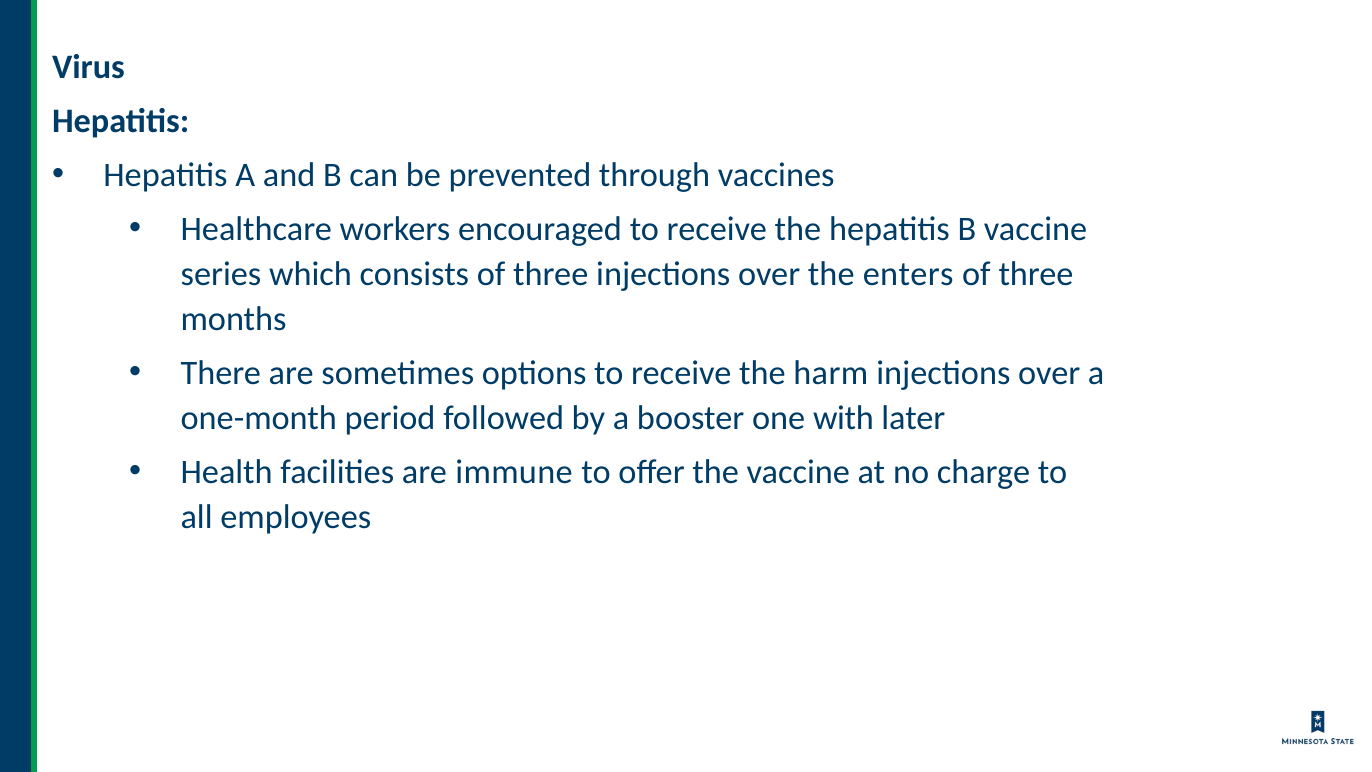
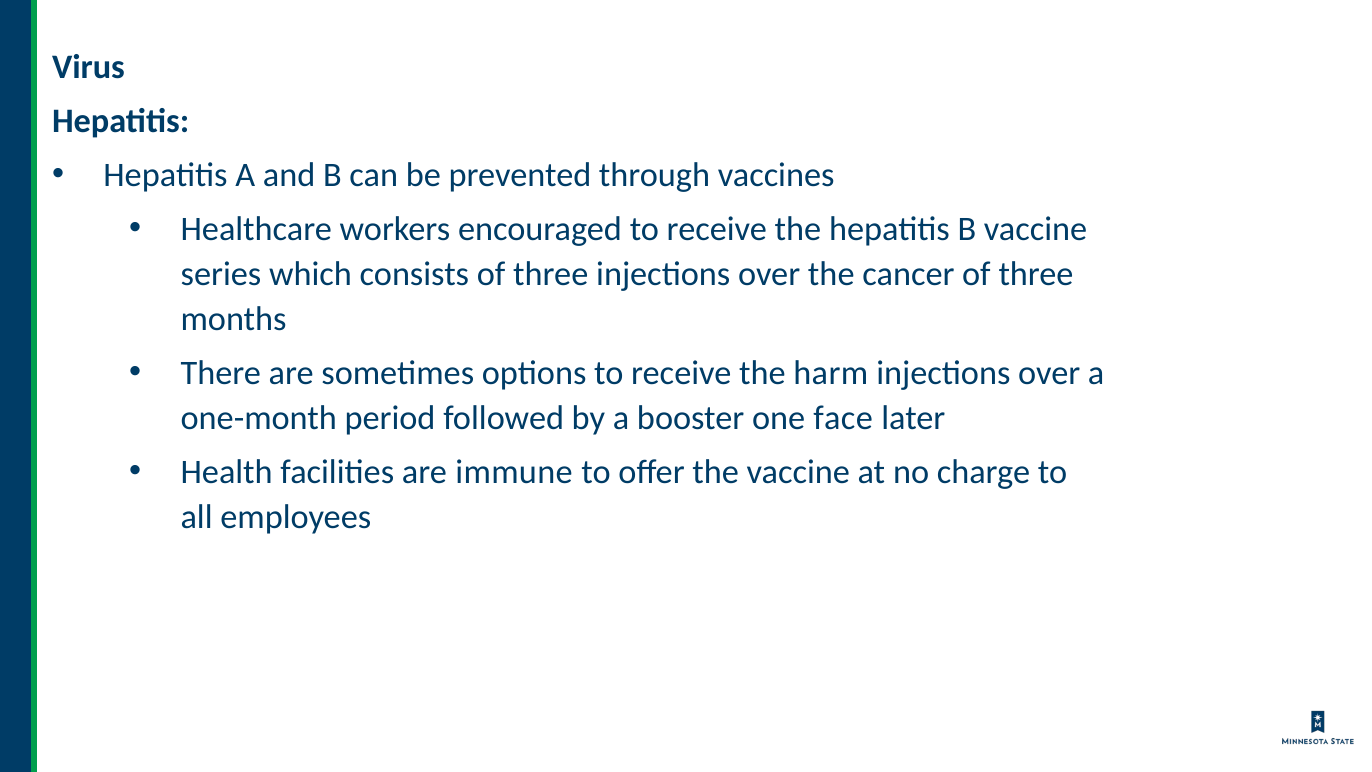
enters: enters -> cancer
with: with -> face
